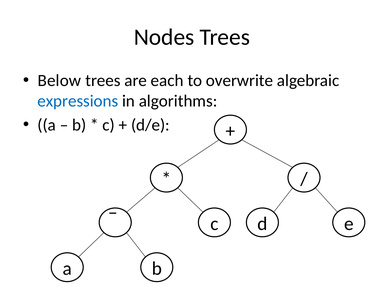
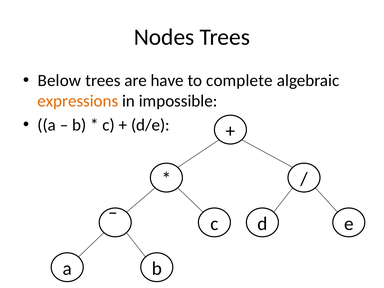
each: each -> have
overwrite: overwrite -> complete
expressions colour: blue -> orange
algorithms: algorithms -> impossible
